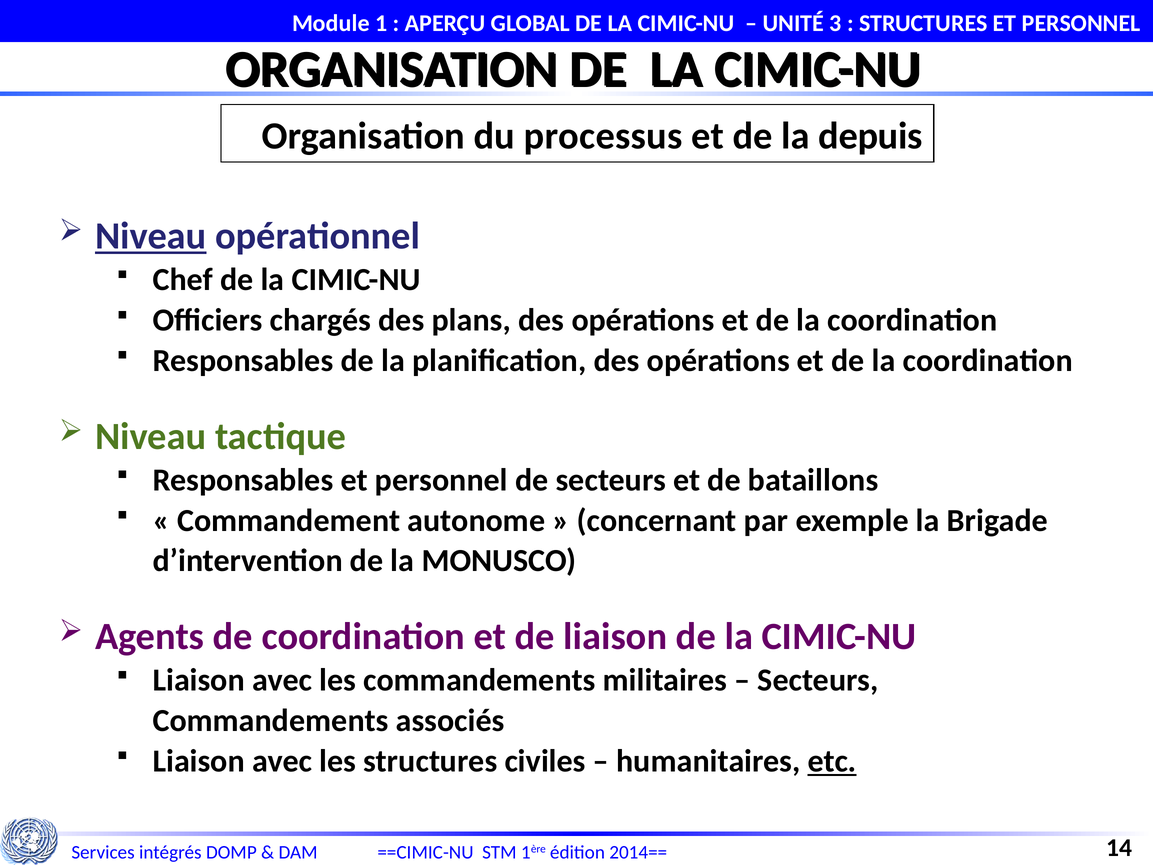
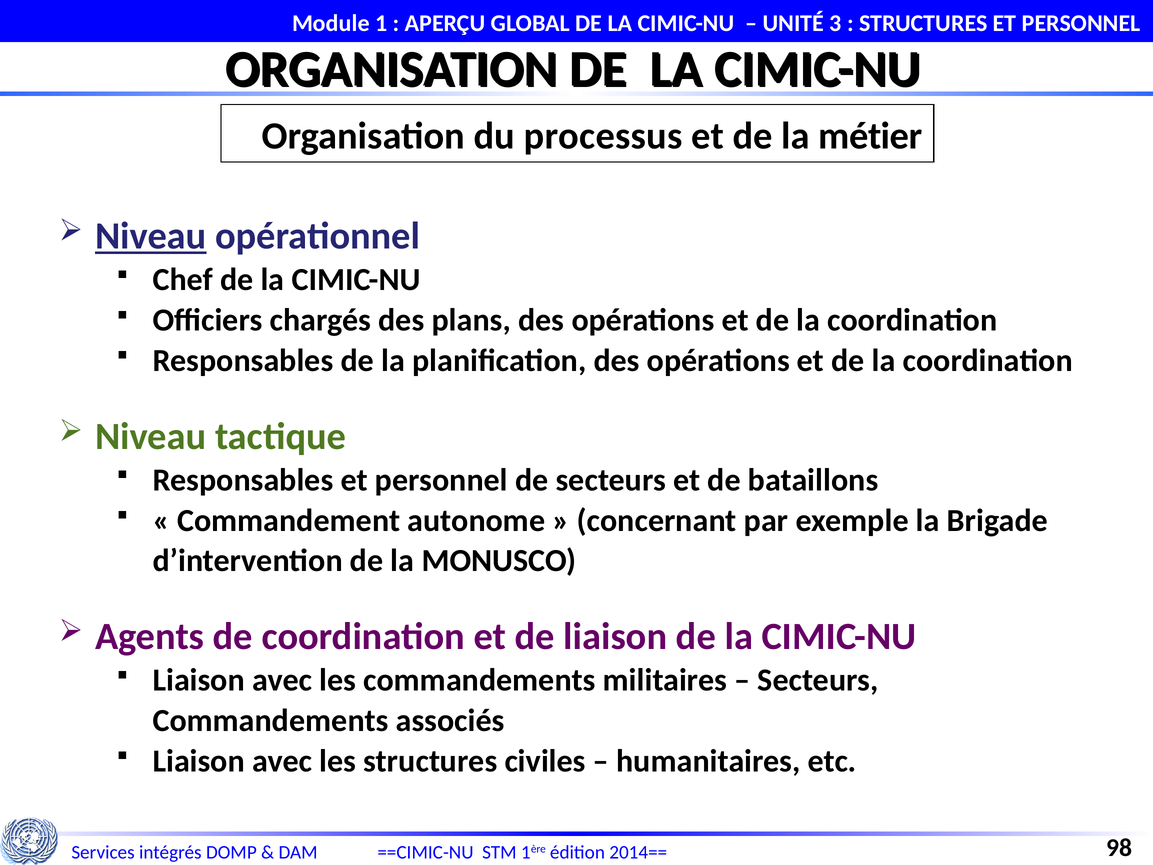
depuis: depuis -> métier
etc underline: present -> none
14: 14 -> 98
